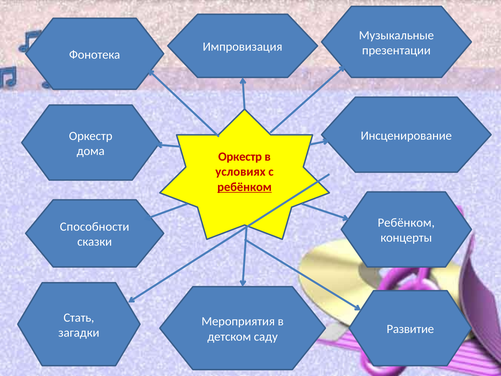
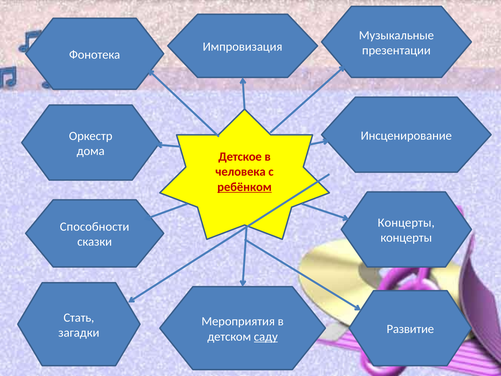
Оркестр at (240, 157): Оркестр -> Детское
условиях: условиях -> человека
Ребёнком at (406, 223): Ребёнком -> Концерты
саду underline: none -> present
